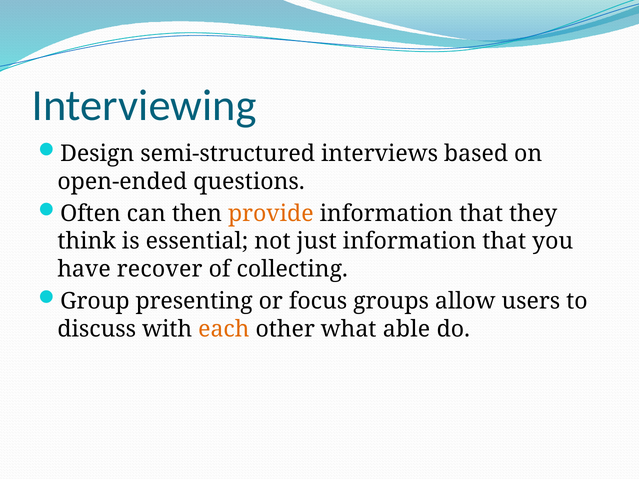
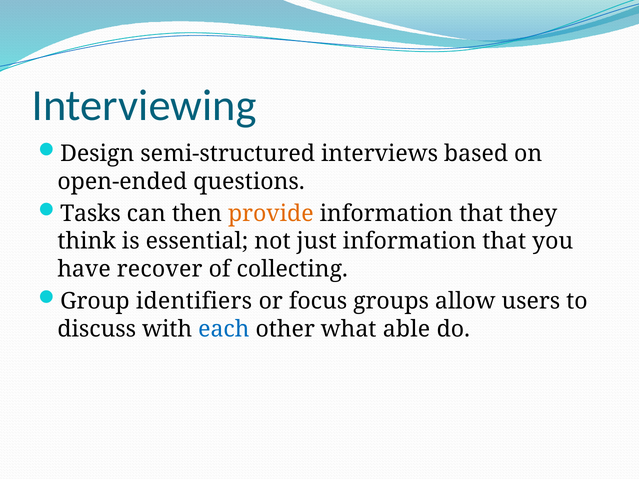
Often: Often -> Tasks
presenting: presenting -> identifiers
each colour: orange -> blue
